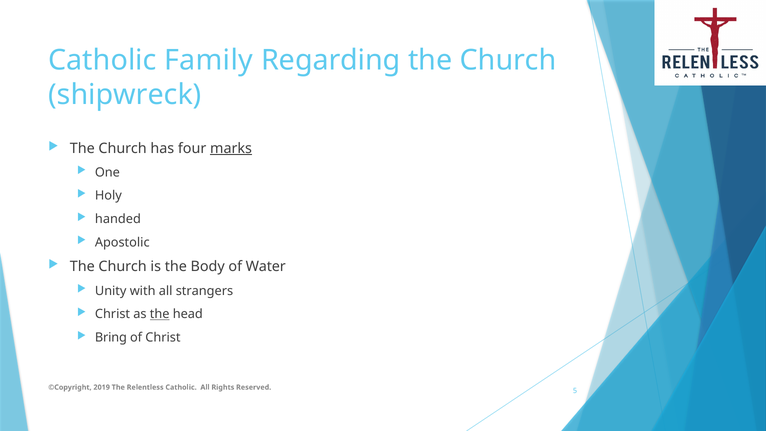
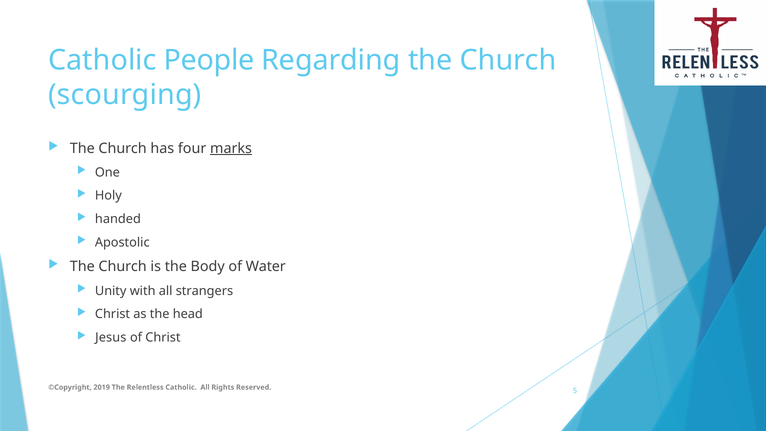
Family: Family -> People
shipwreck: shipwreck -> scourging
the at (160, 314) underline: present -> none
Bring: Bring -> Jesus
